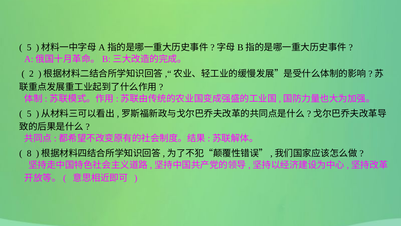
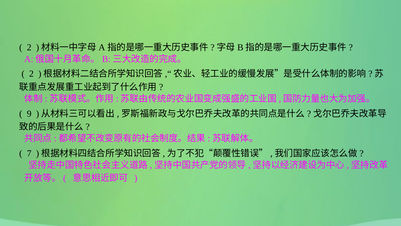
5 at (29, 47): 5 -> 2
5 at (29, 113): 5 -> 9
8: 8 -> 7
